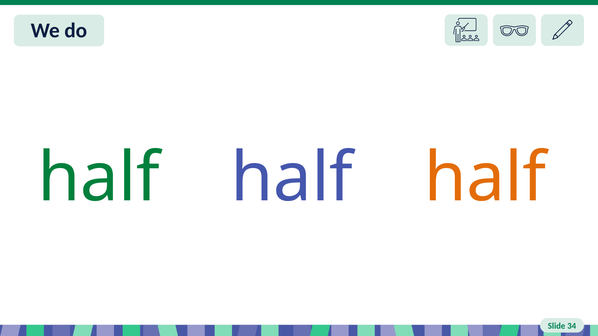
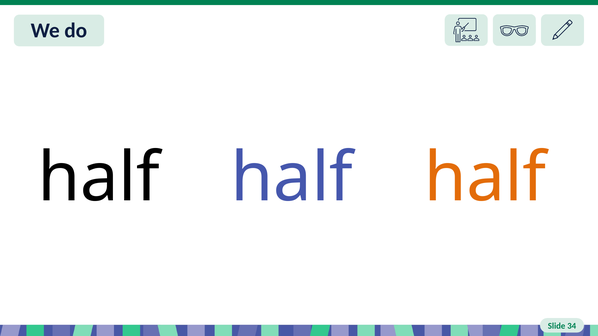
half at (99, 178) colour: green -> black
